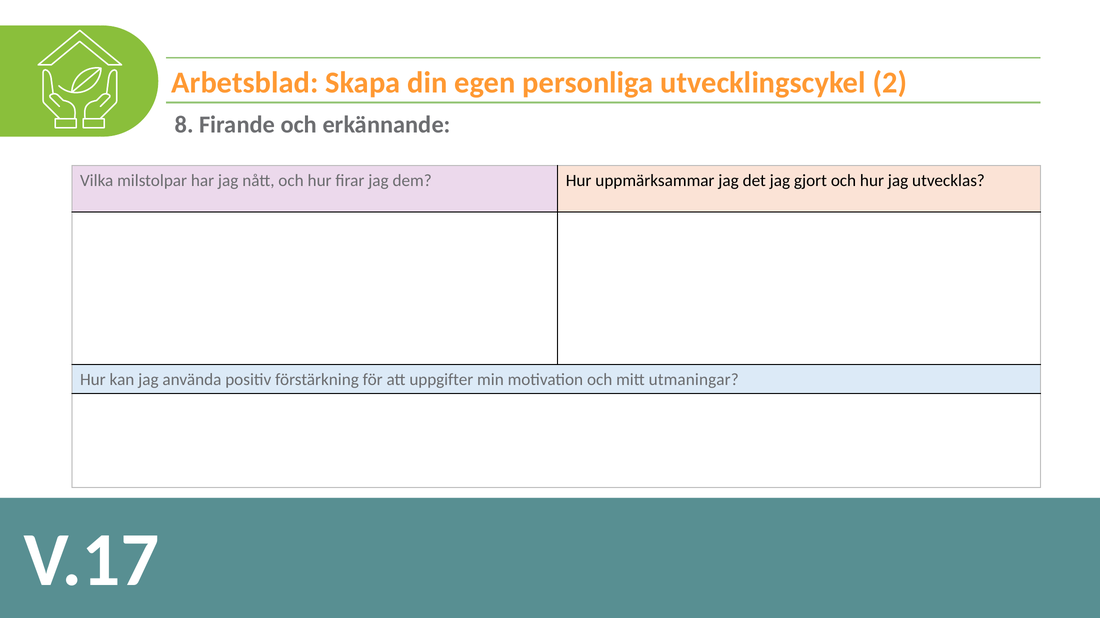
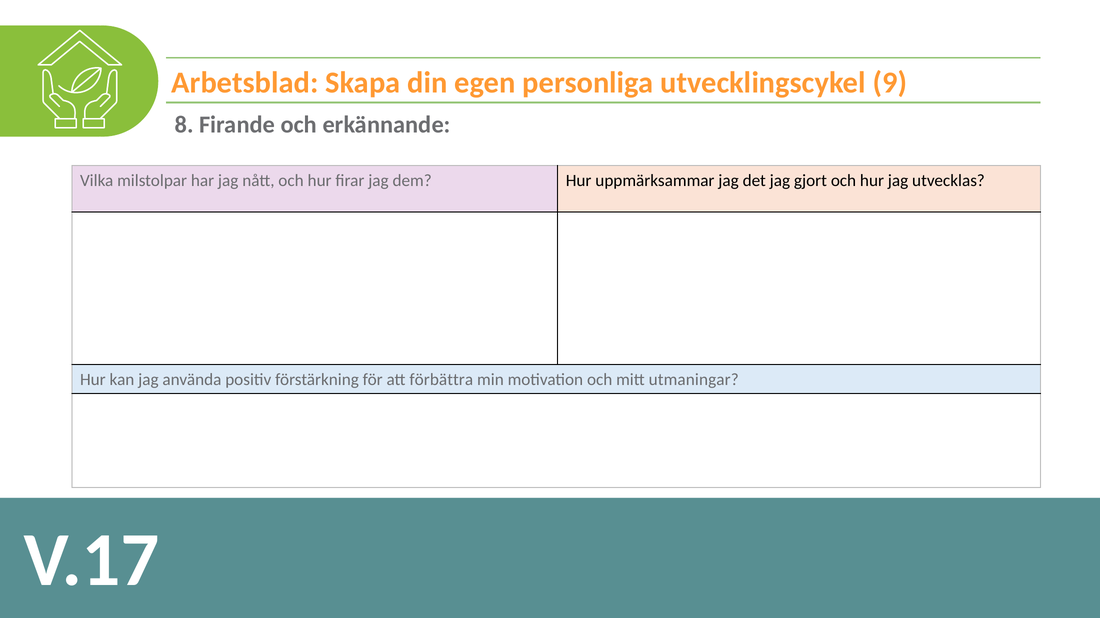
2: 2 -> 9
uppgifter: uppgifter -> förbättra
